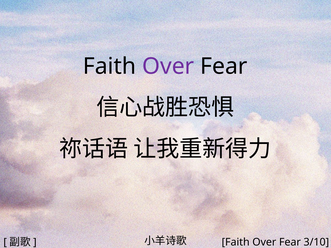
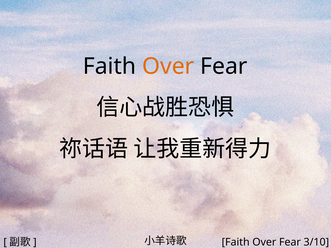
Over at (168, 66) colour: purple -> orange
